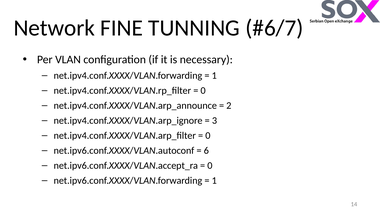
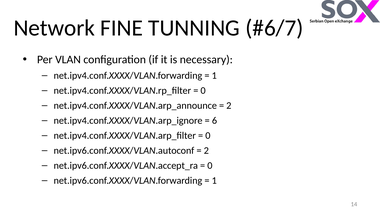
3: 3 -> 6
6 at (206, 150): 6 -> 2
